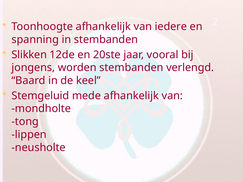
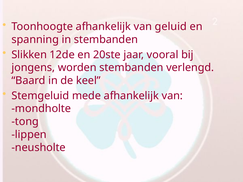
iedere: iedere -> geluid
